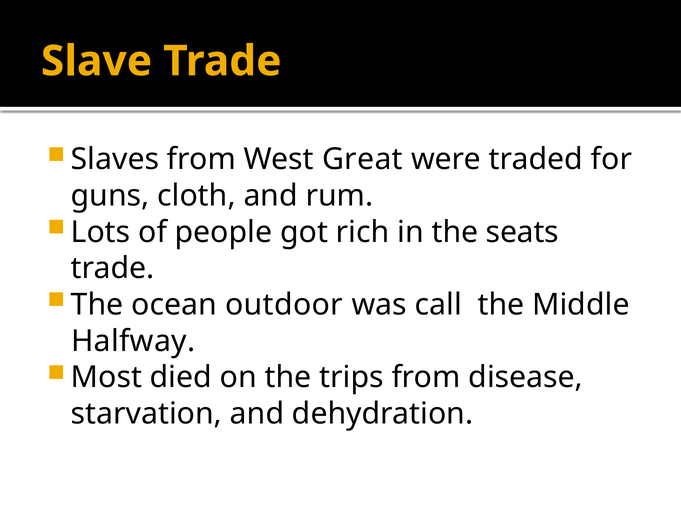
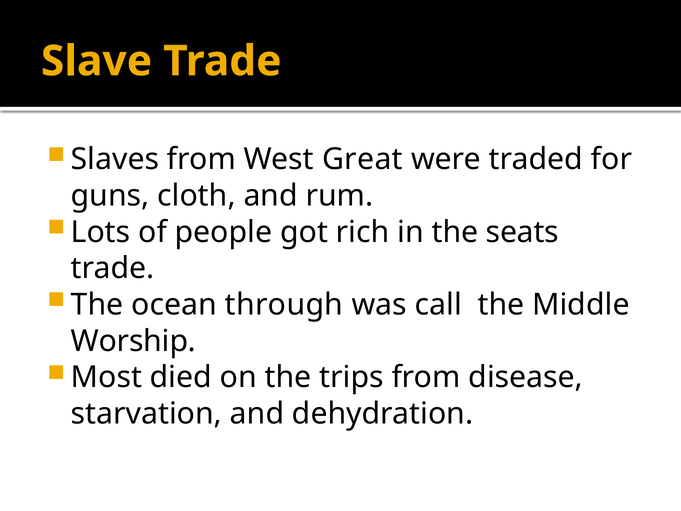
outdoor: outdoor -> through
Halfway: Halfway -> Worship
